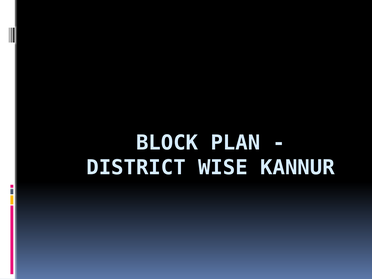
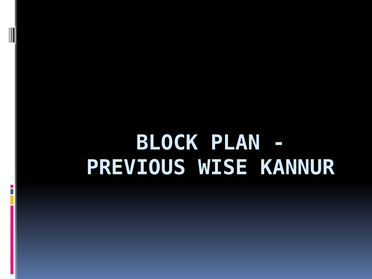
DISTRICT: DISTRICT -> PREVIOUS
